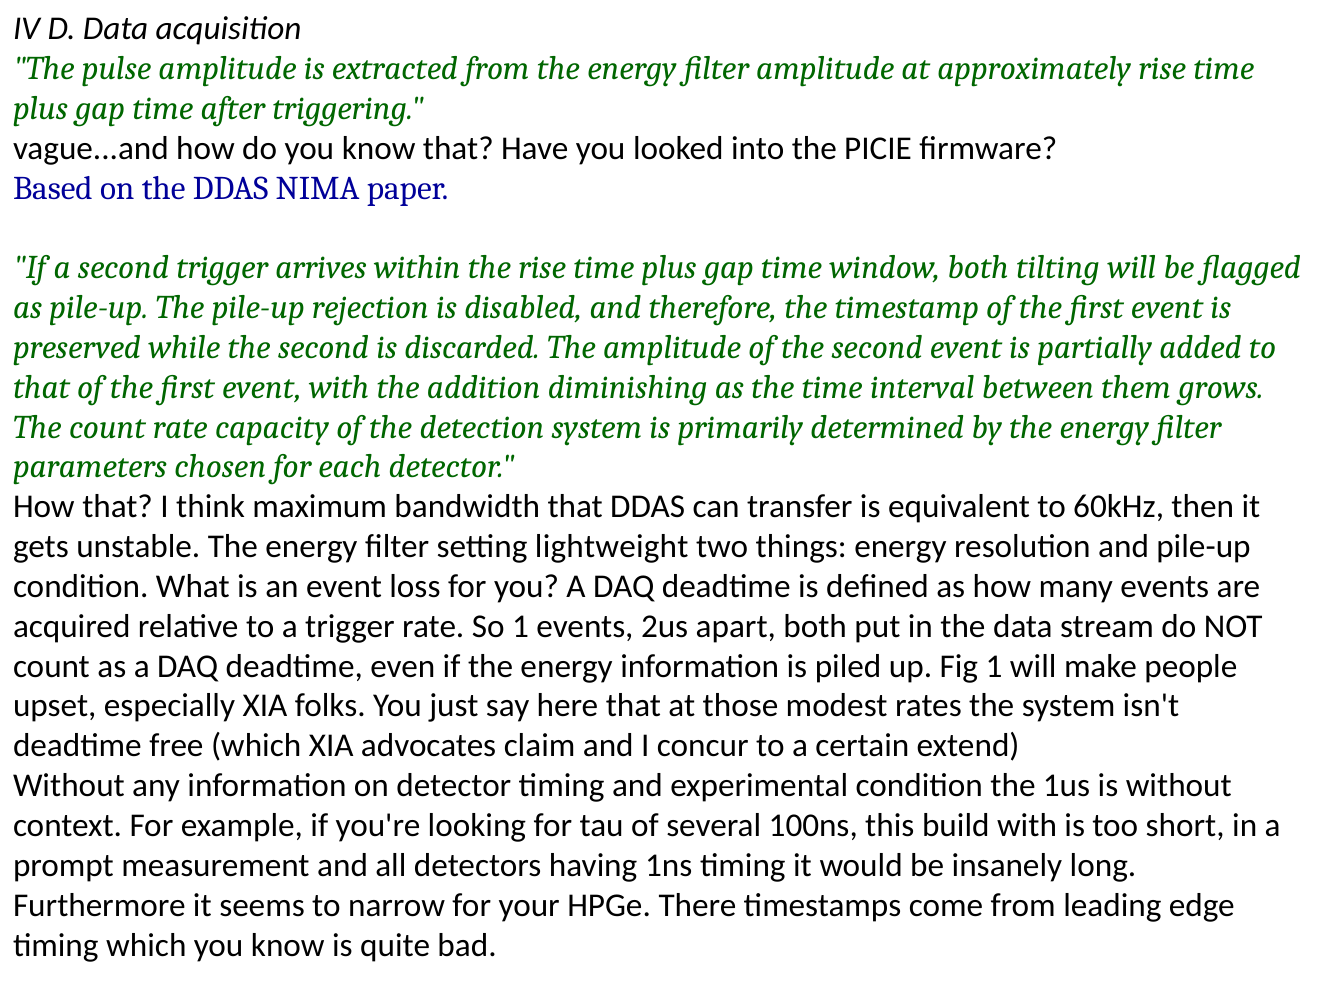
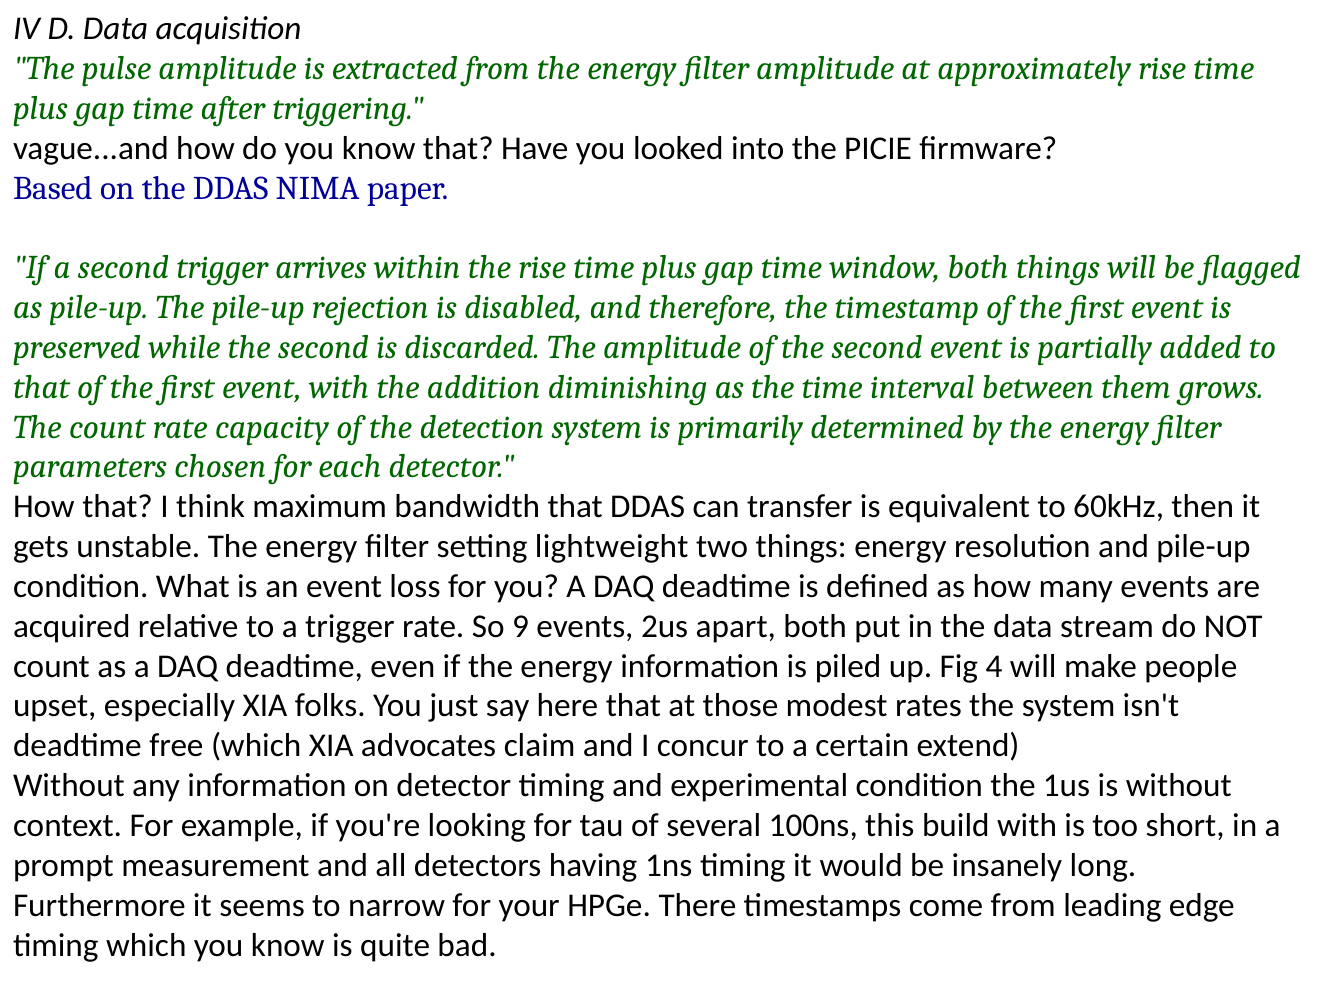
both tilting: tilting -> things
So 1: 1 -> 9
Fig 1: 1 -> 4
